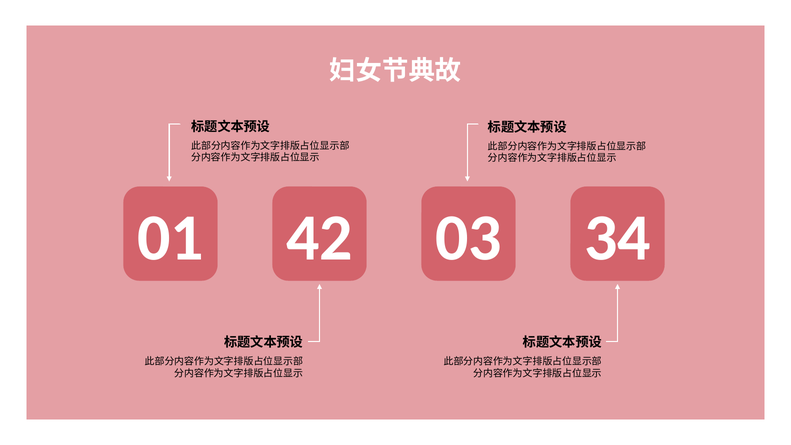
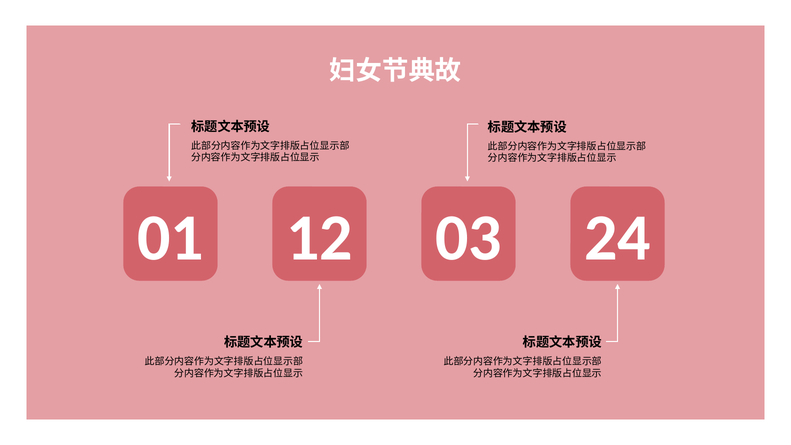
42: 42 -> 12
34: 34 -> 24
